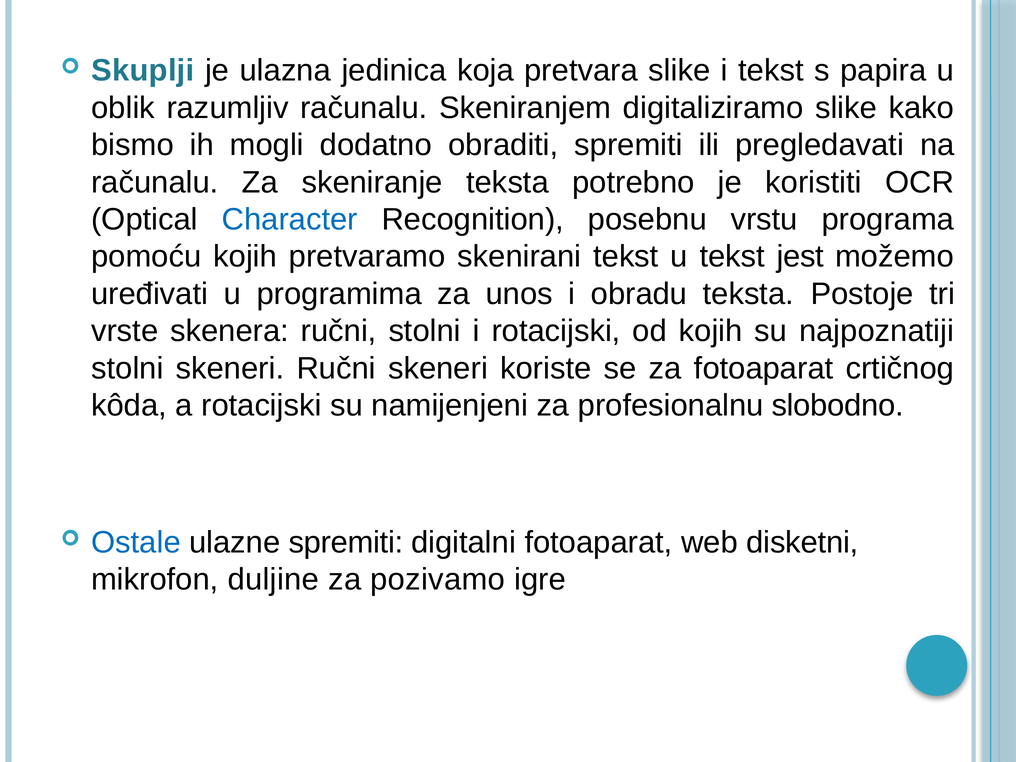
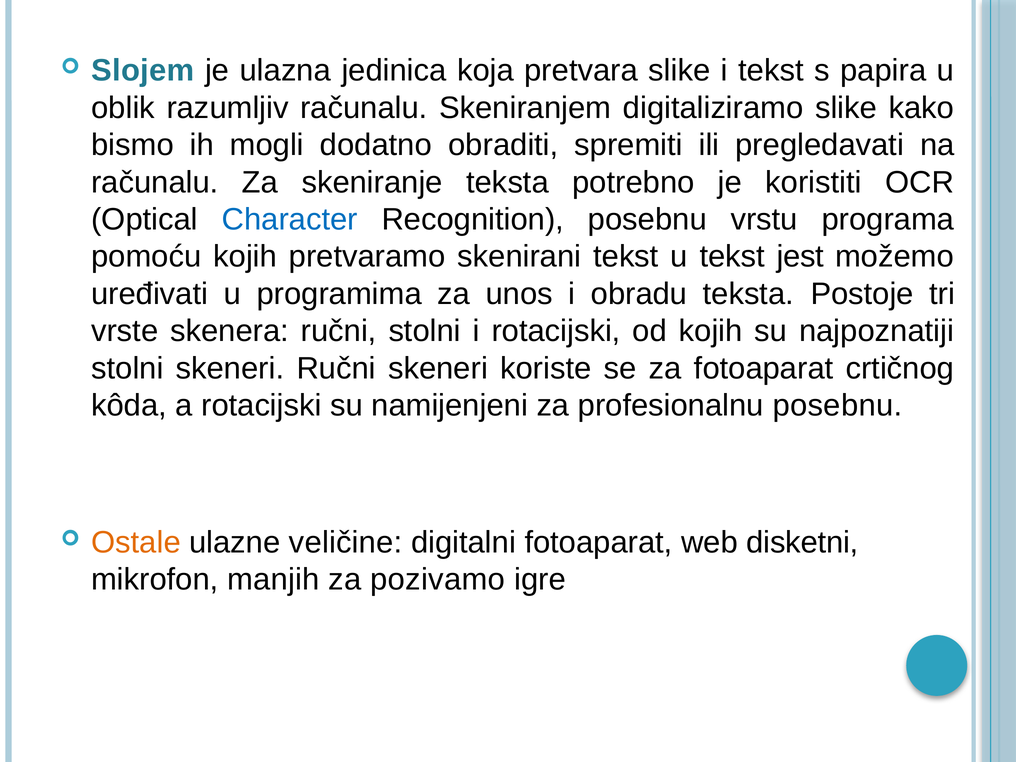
Skuplji: Skuplji -> Slojem
profesionalnu slobodno: slobodno -> posebnu
Ostale colour: blue -> orange
ulazne spremiti: spremiti -> veličine
duljine: duljine -> manjih
